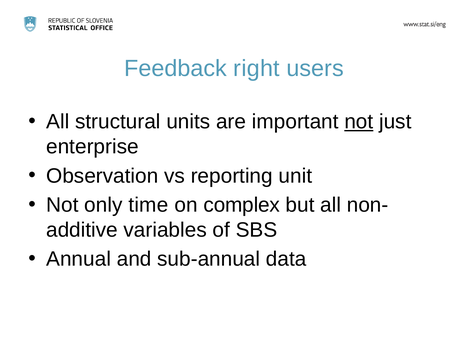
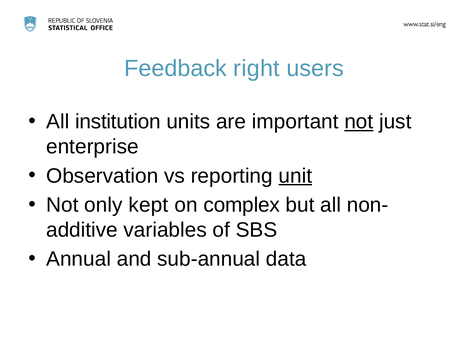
structural: structural -> institution
unit underline: none -> present
time: time -> kept
